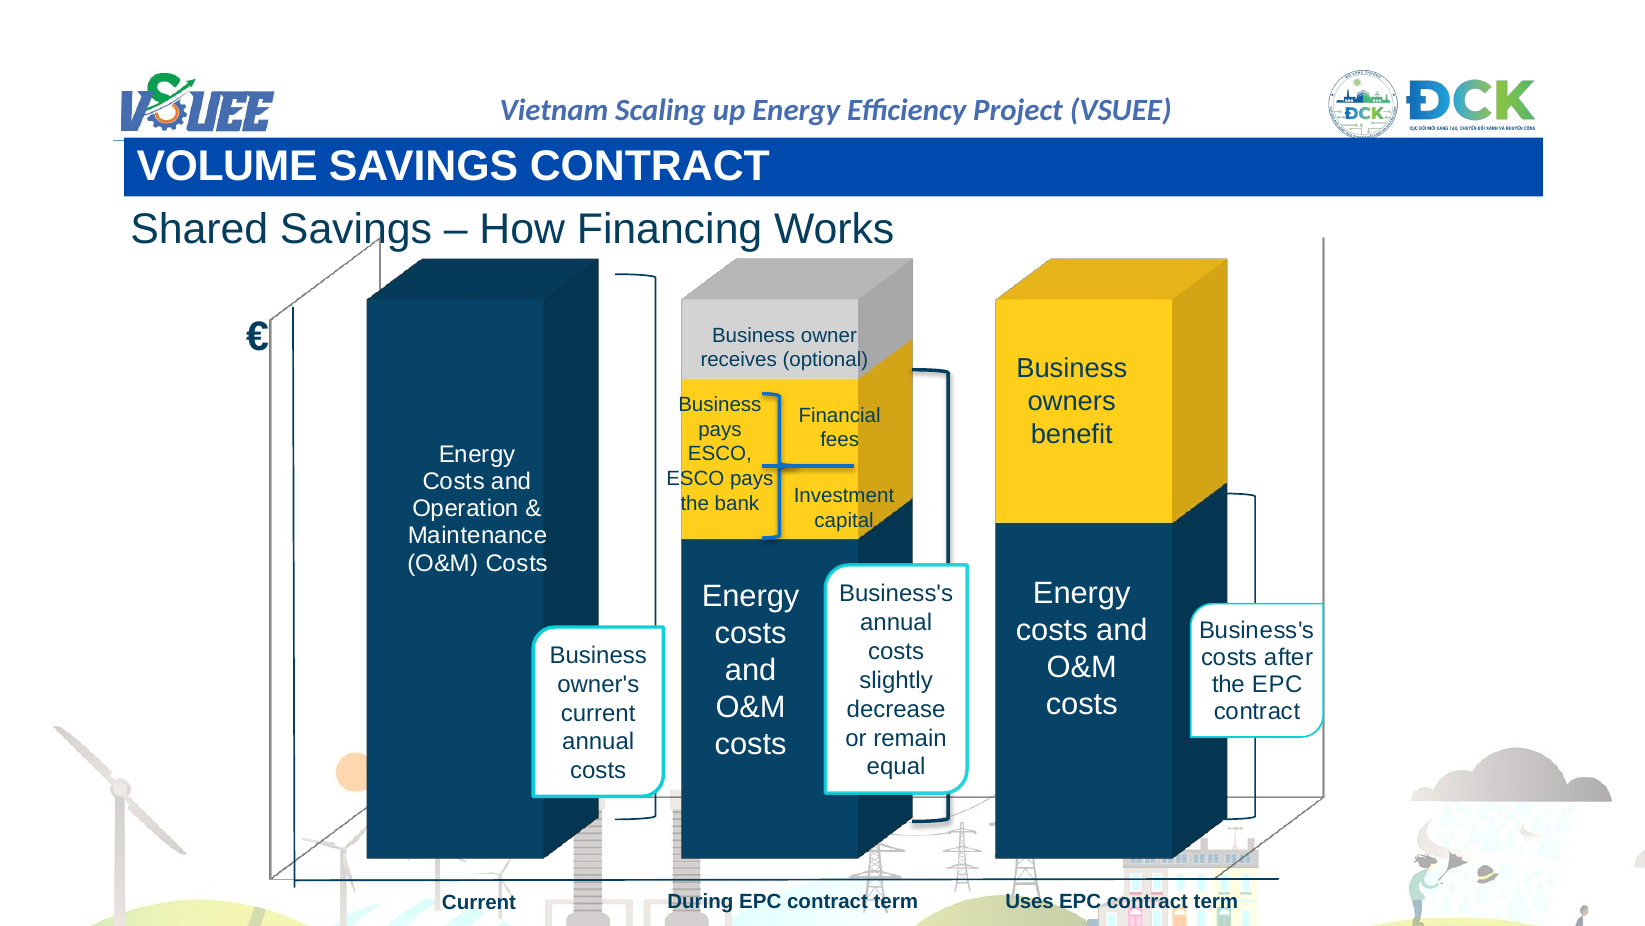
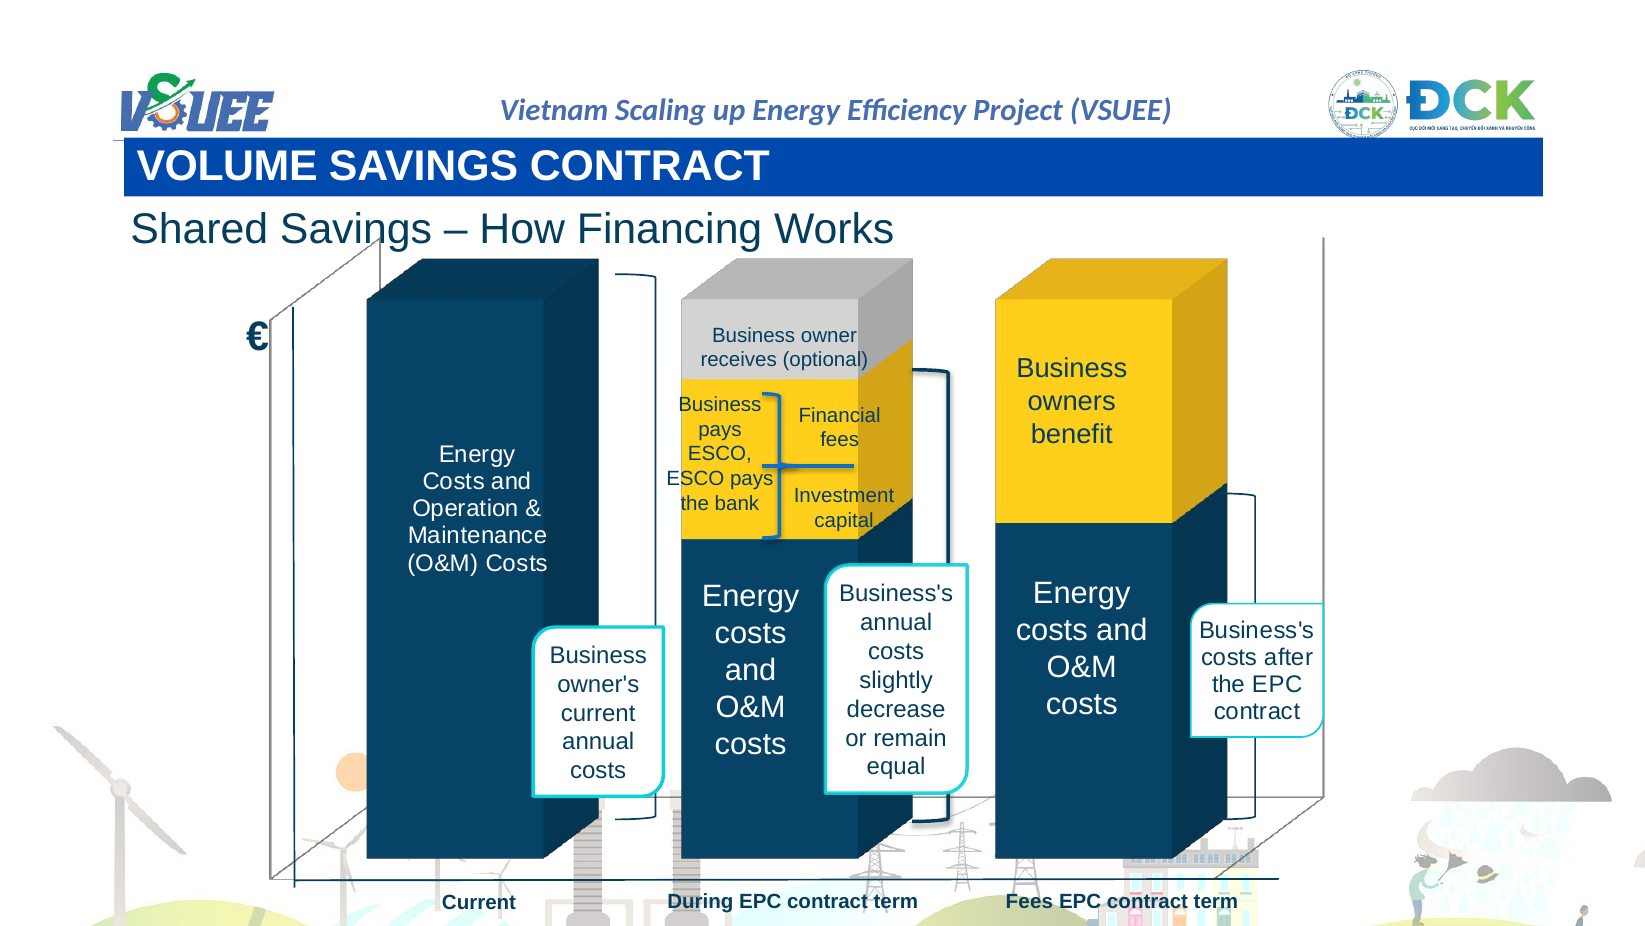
term Uses: Uses -> Fees
